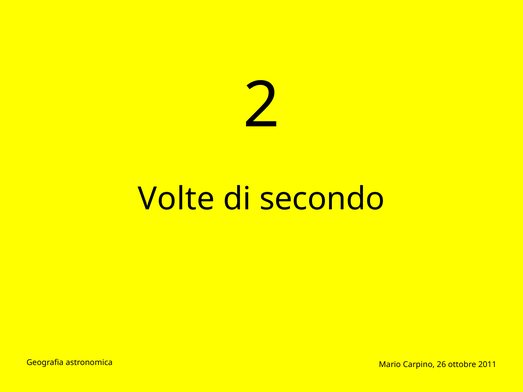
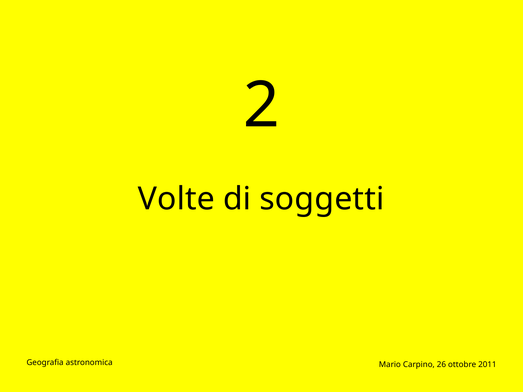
secondo: secondo -> soggetti
